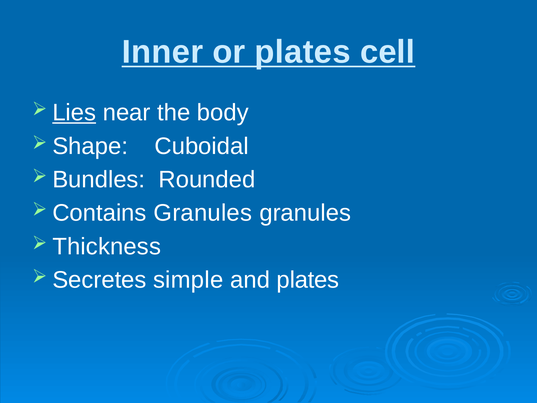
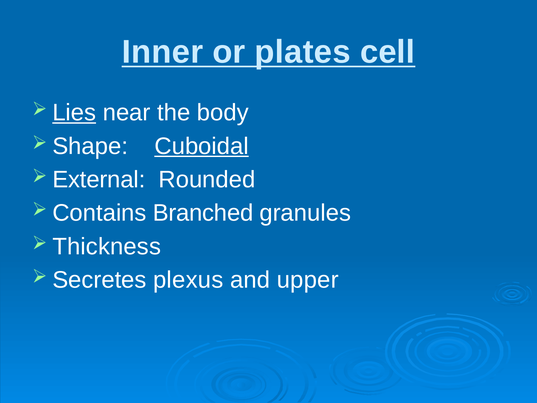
Cuboidal underline: none -> present
Bundles: Bundles -> External
Contains Granules: Granules -> Branched
simple: simple -> plexus
and plates: plates -> upper
